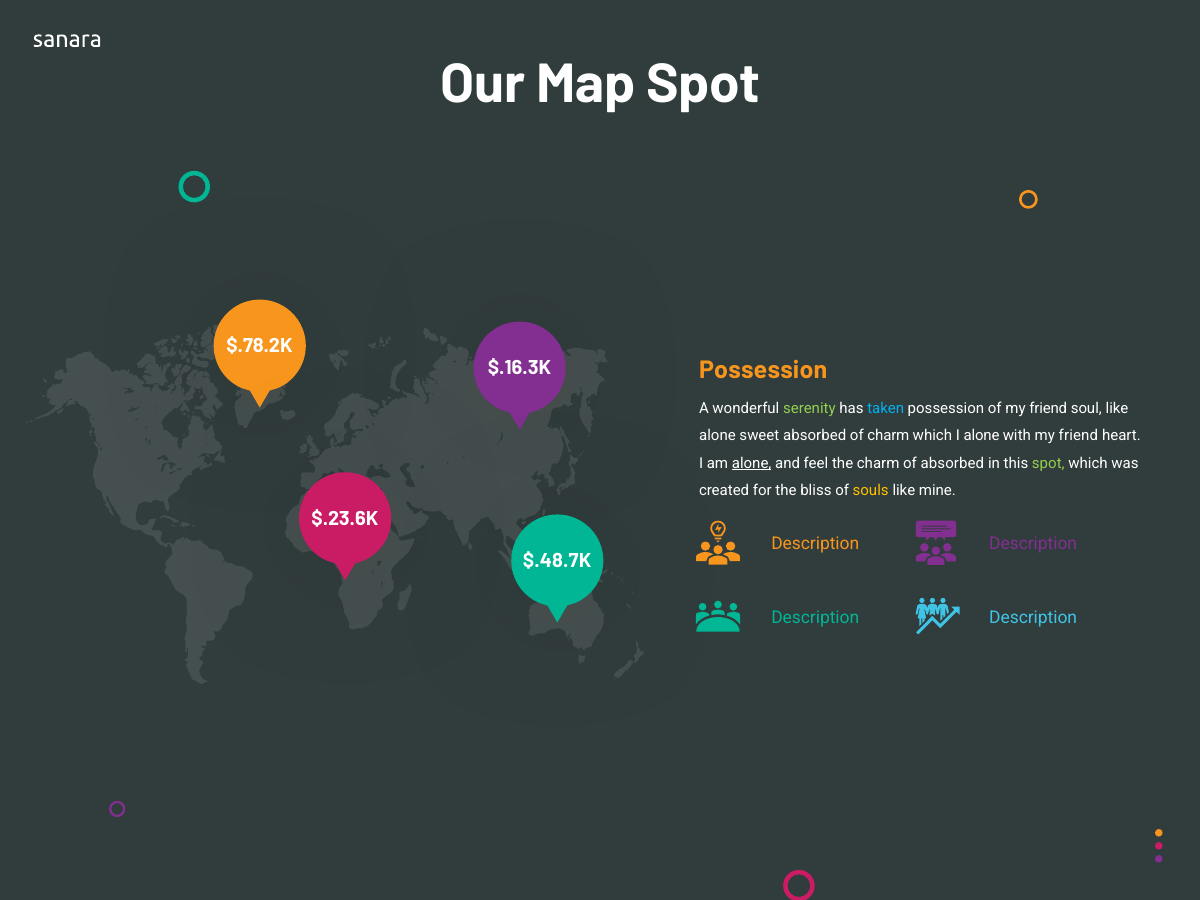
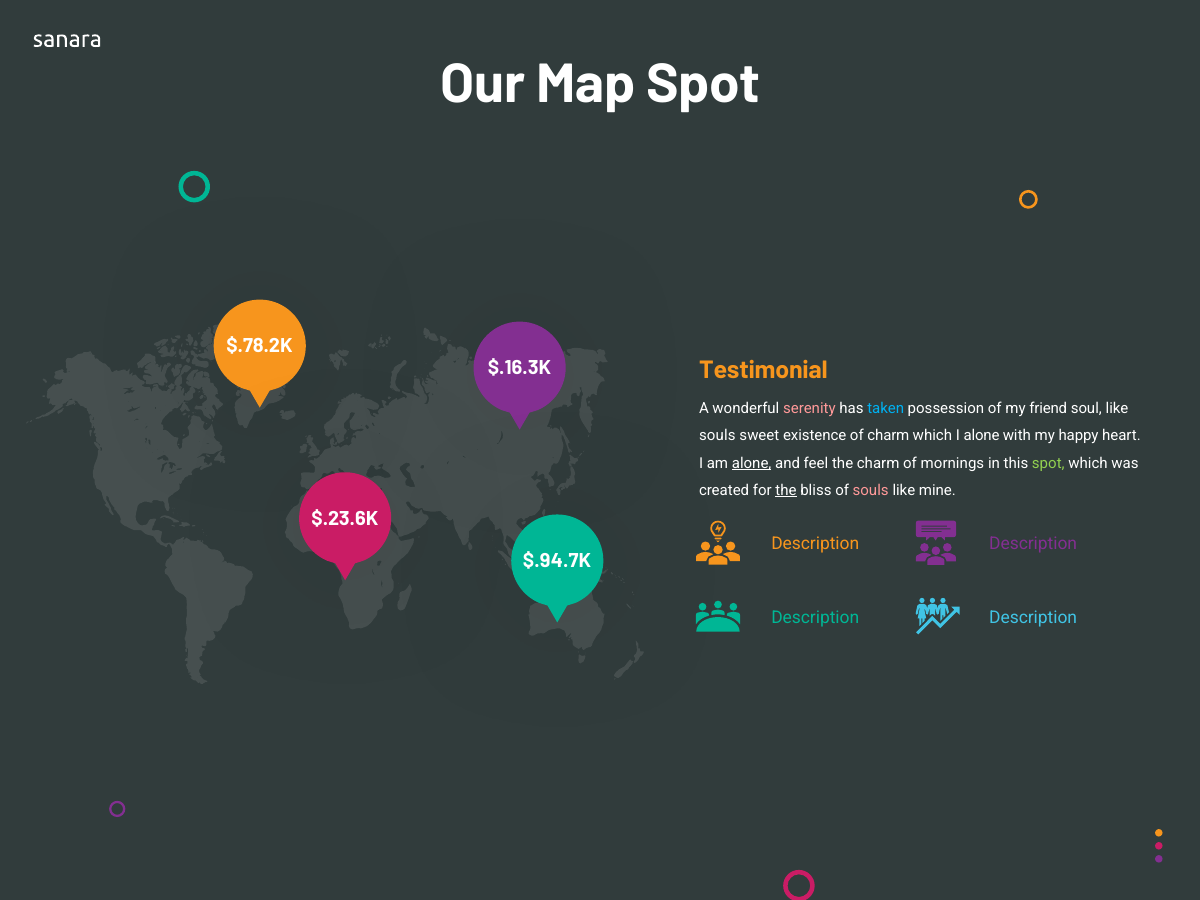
Possession at (763, 370): Possession -> Testimonial
serenity colour: light green -> pink
alone at (717, 436): alone -> souls
sweet absorbed: absorbed -> existence
with my friend: friend -> happy
of absorbed: absorbed -> mornings
the at (786, 490) underline: none -> present
souls at (871, 490) colour: yellow -> pink
$.48.7K: $.48.7K -> $.94.7K
